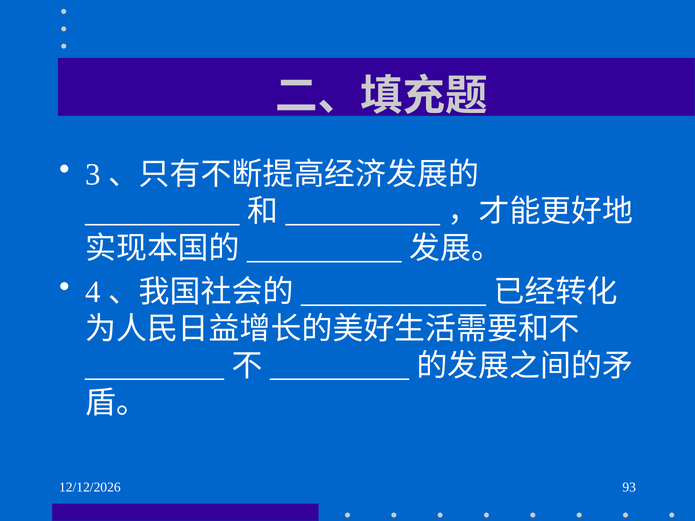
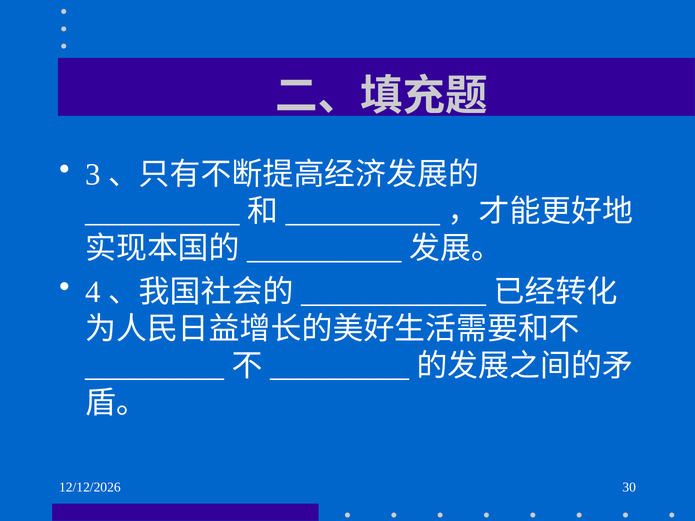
93: 93 -> 30
